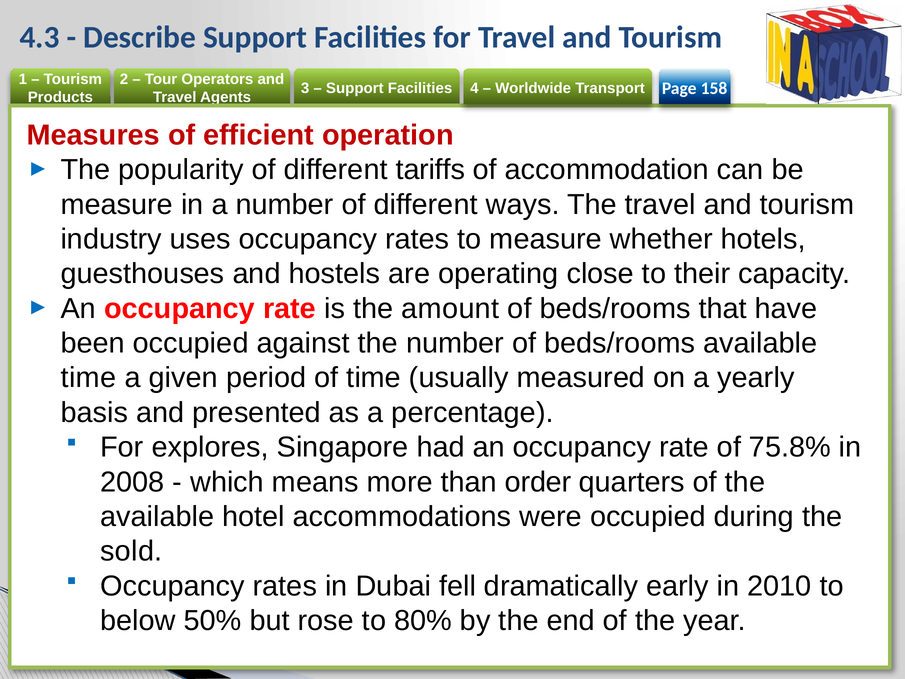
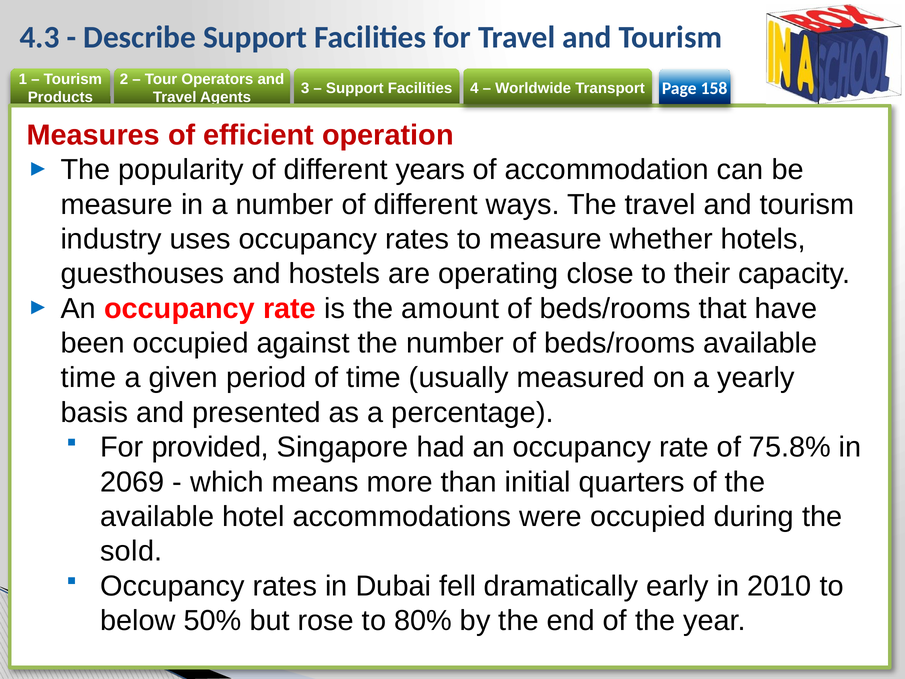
tariffs: tariffs -> years
explores: explores -> provided
2008: 2008 -> 2069
order: order -> initial
